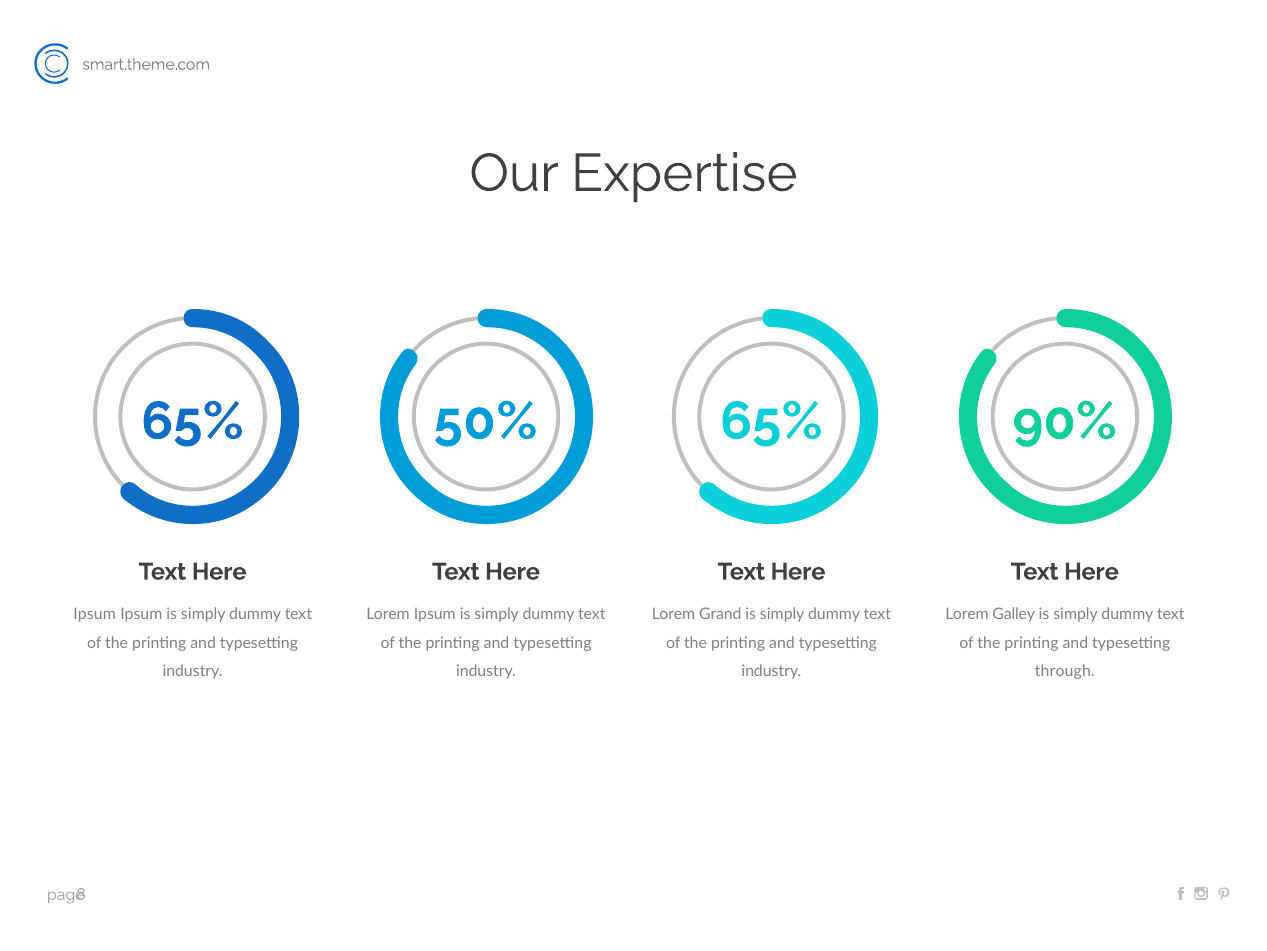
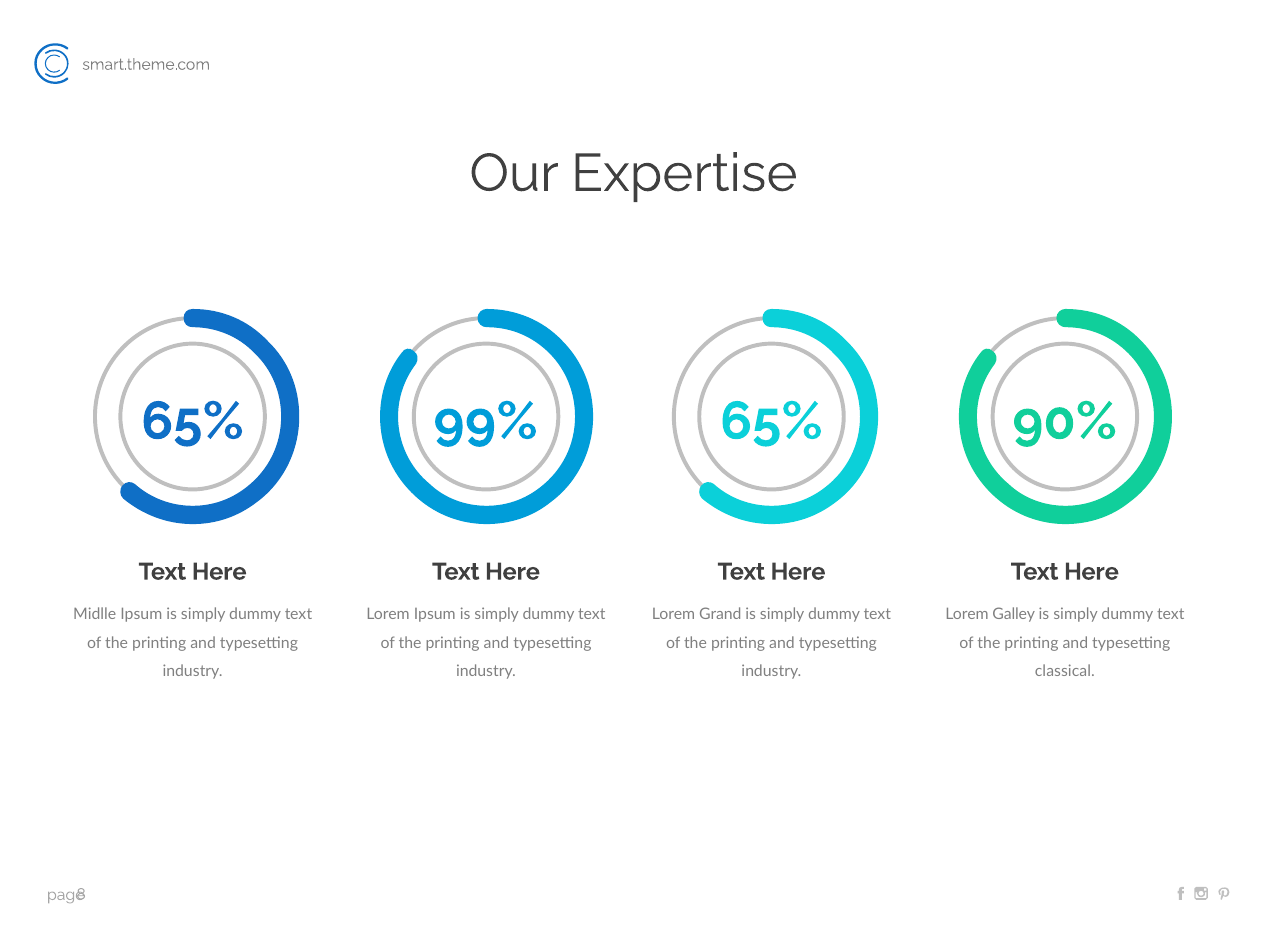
50%: 50% -> 99%
Ipsum at (95, 614): Ipsum -> Midlle
through: through -> classical
